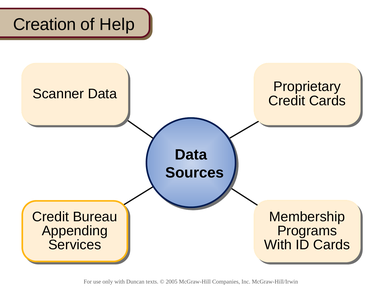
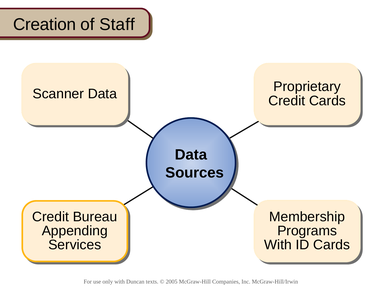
Help: Help -> Staff
